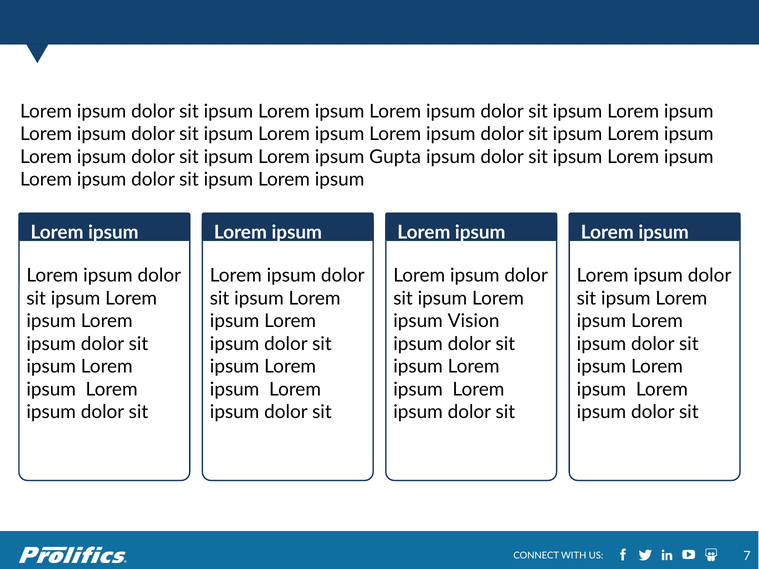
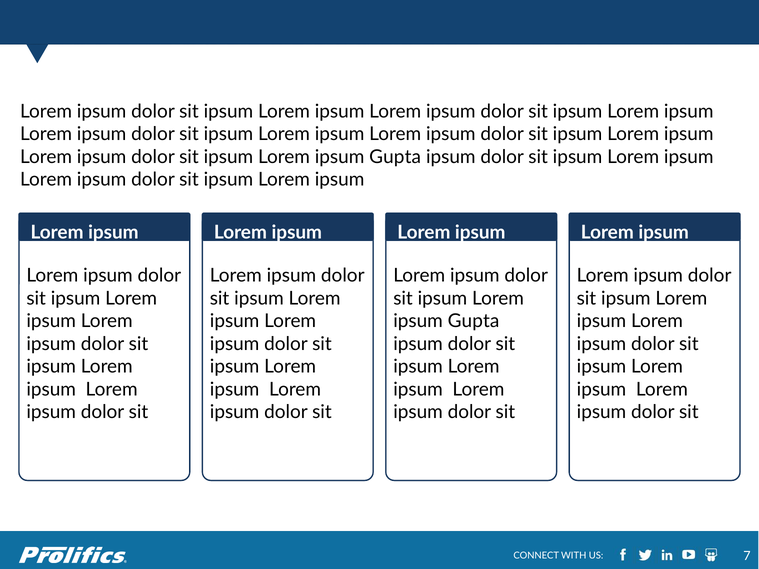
Vision at (474, 321): Vision -> Gupta
